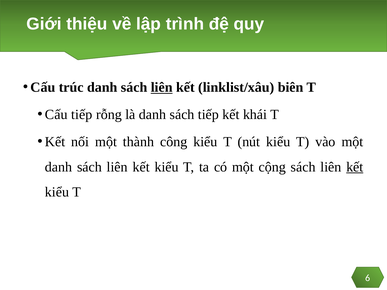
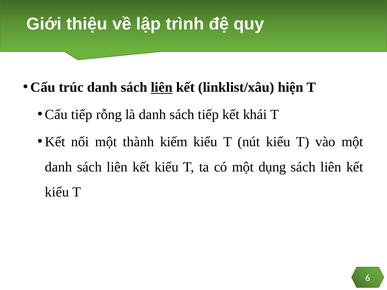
biên: biên -> hiện
công: công -> kiếm
cộng: cộng -> dụng
kết at (355, 167) underline: present -> none
